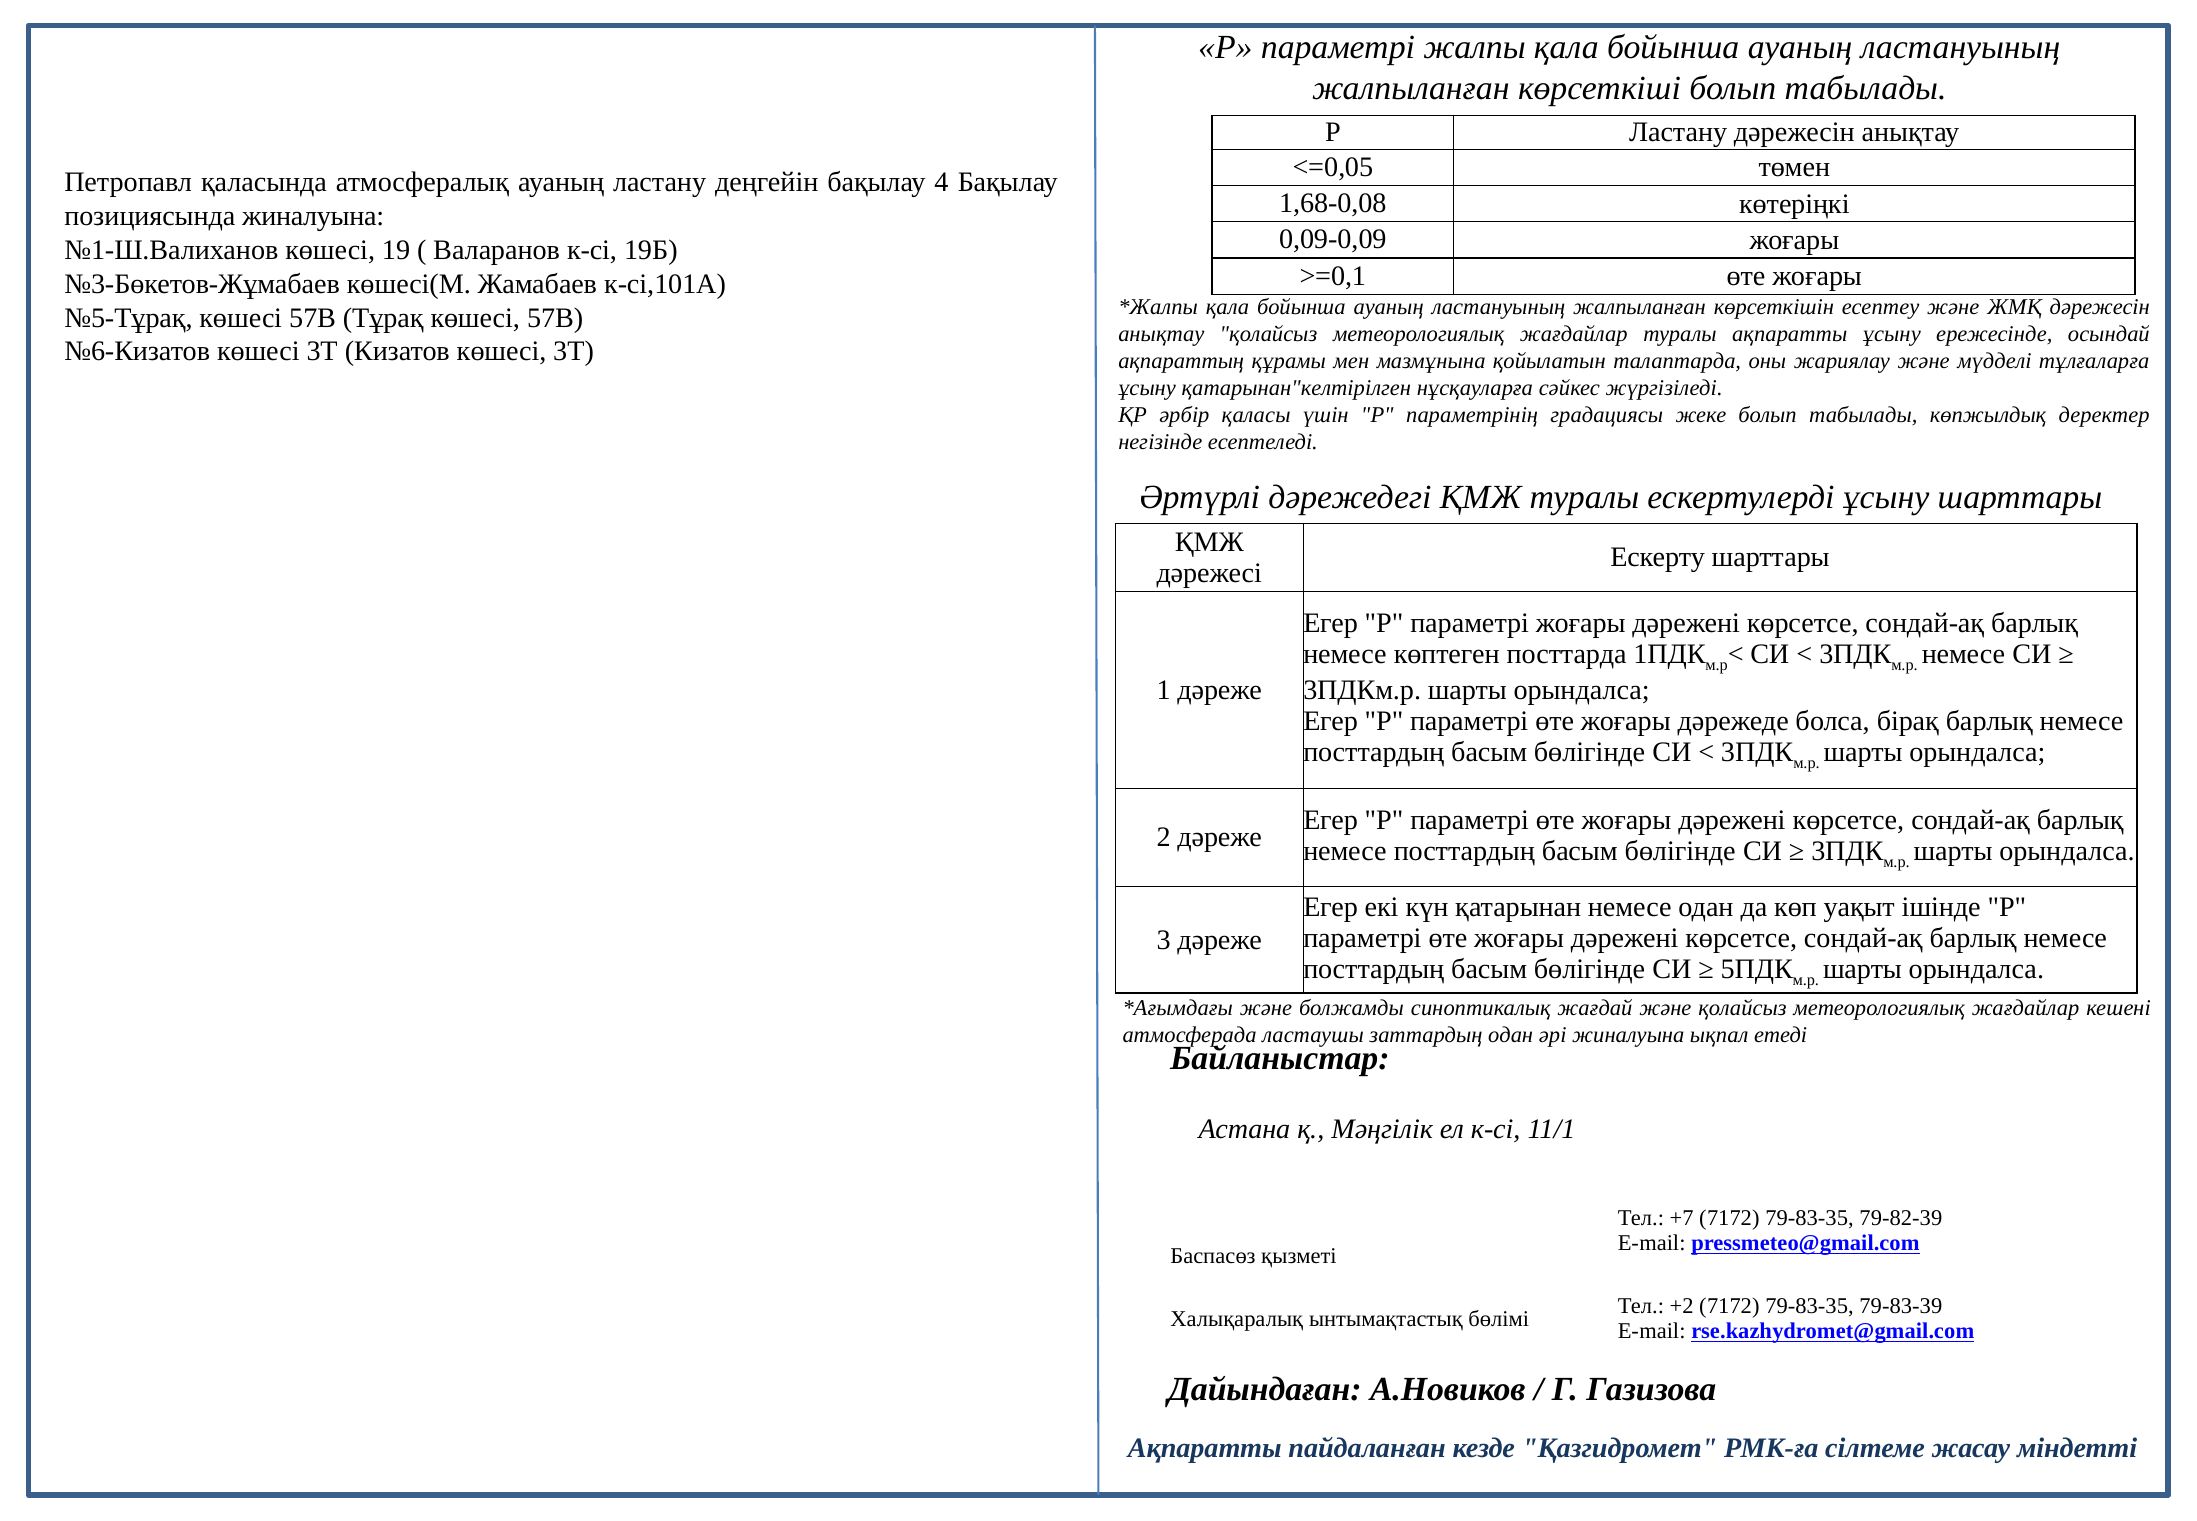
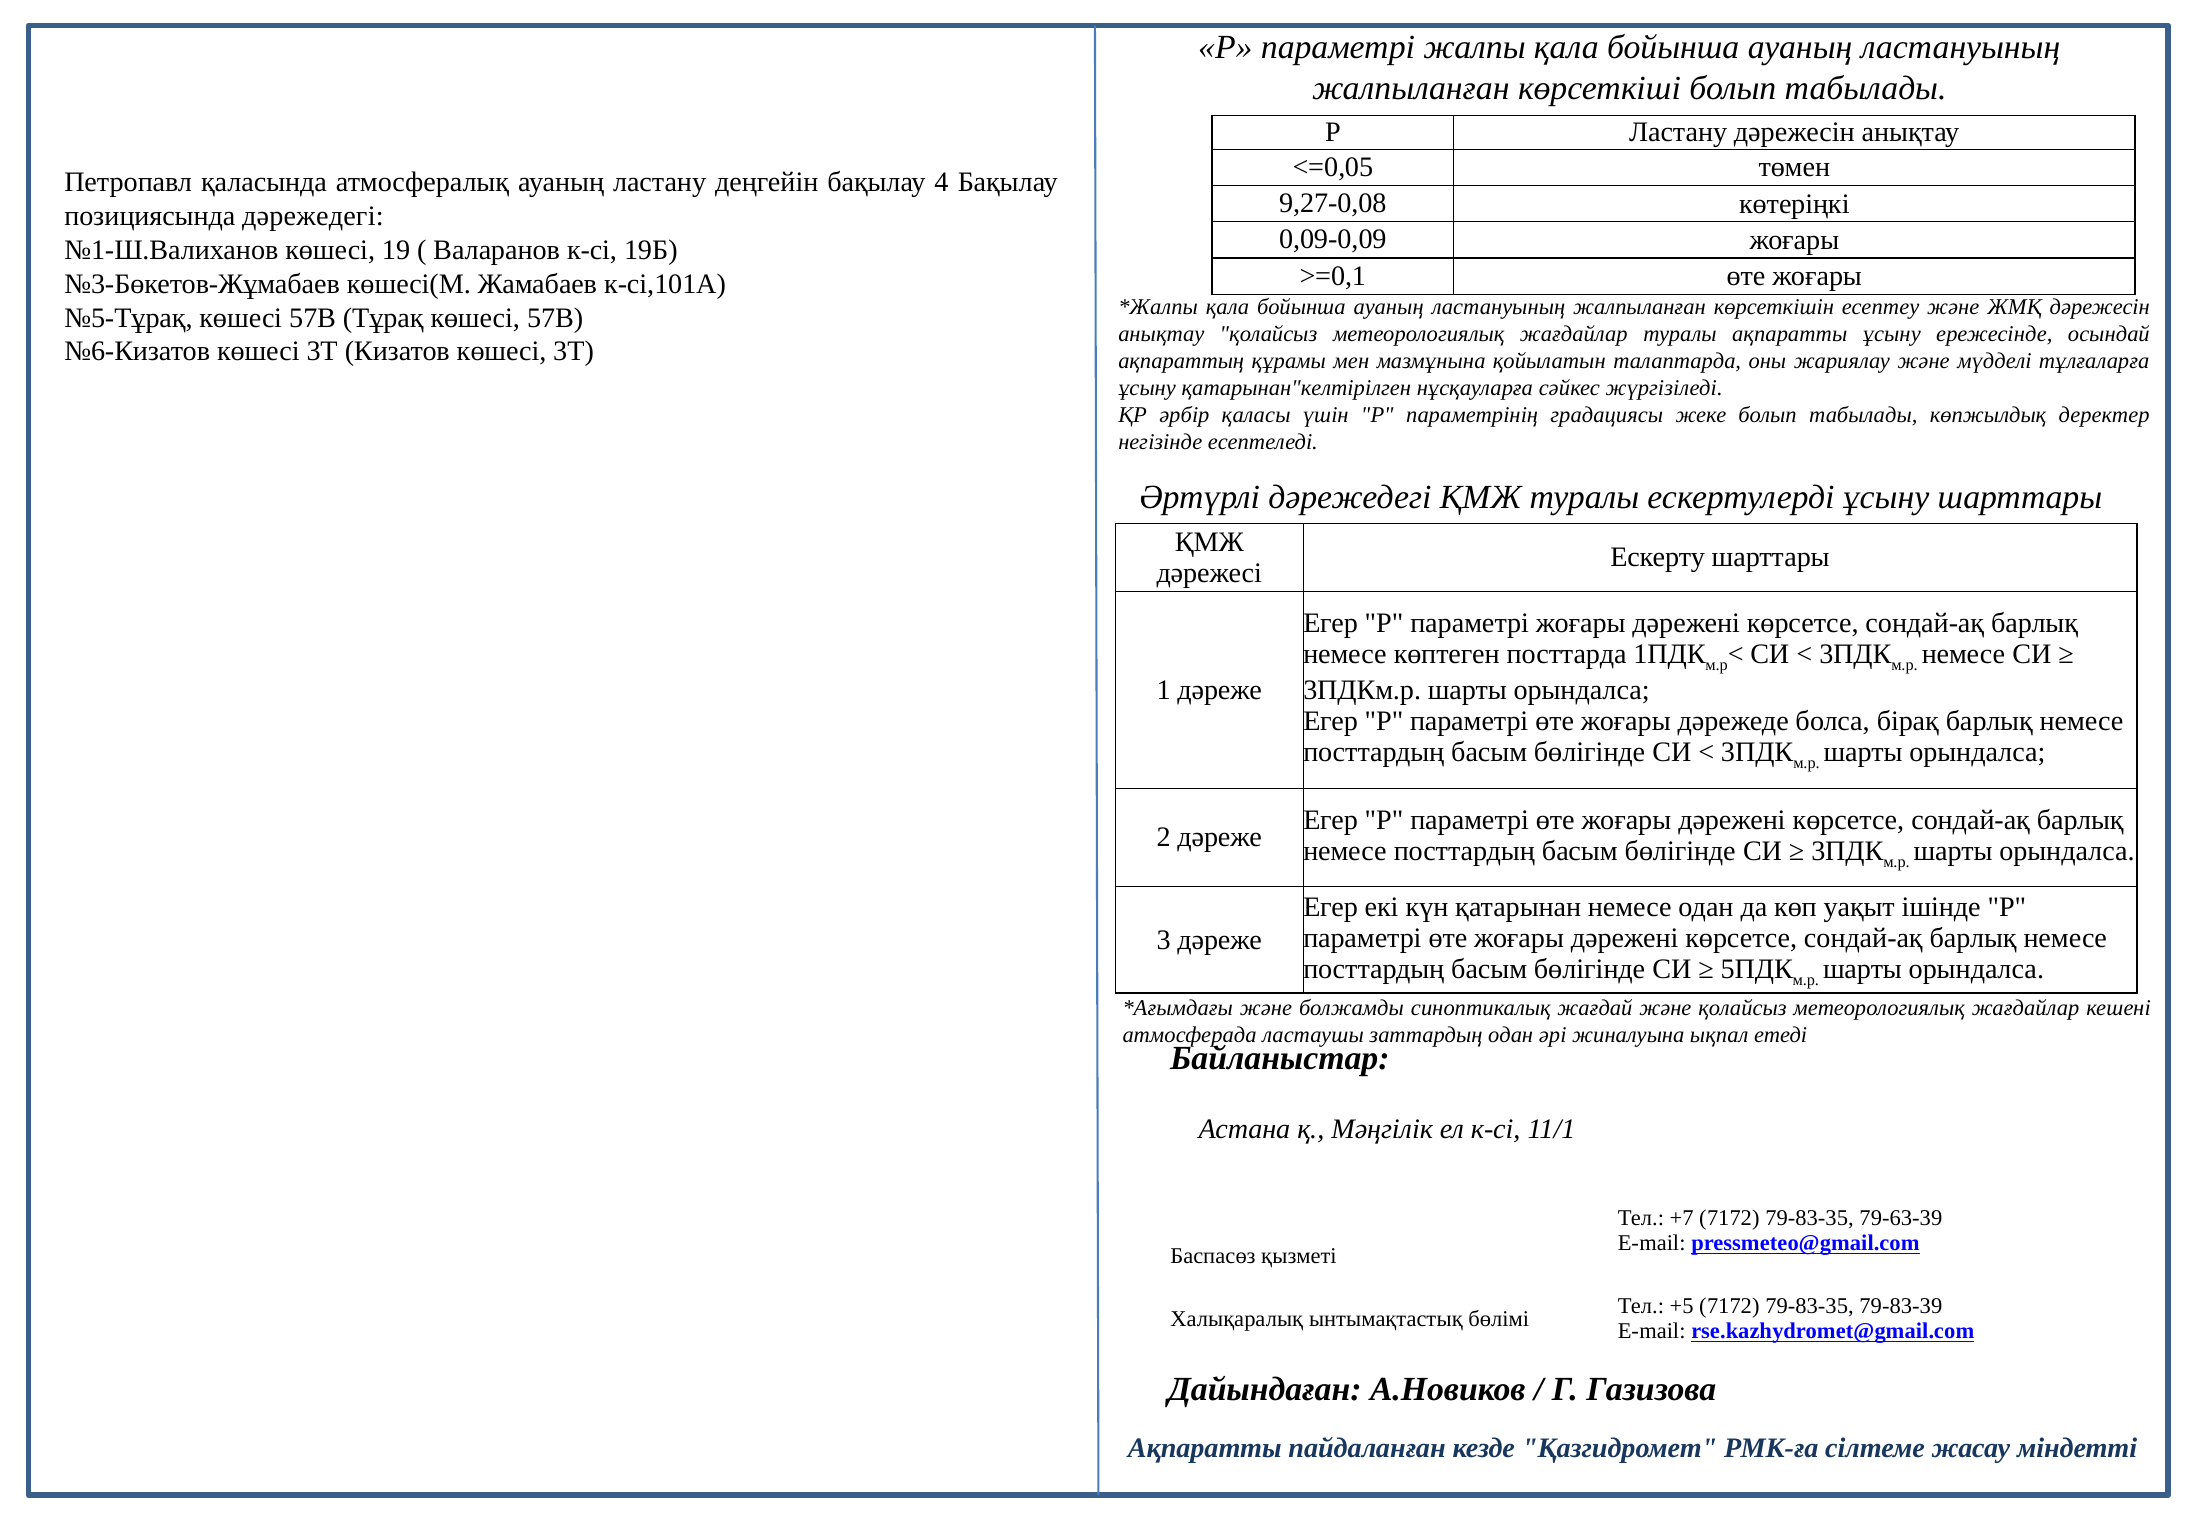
1,68-0,08: 1,68-0,08 -> 9,27-0,08
позициясында жиналуына: жиналуына -> дәрежедегі
79-82-39: 79-82-39 -> 79-63-39
+2: +2 -> +5
